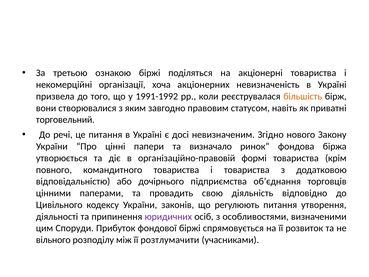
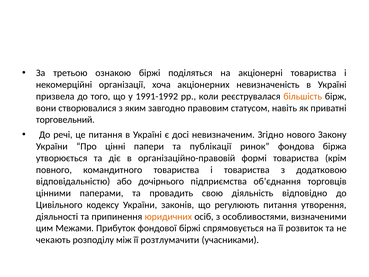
визначало: визначало -> публікації
юридичних colour: purple -> orange
Споруди: Споруди -> Межами
вільного: вільного -> чекають
